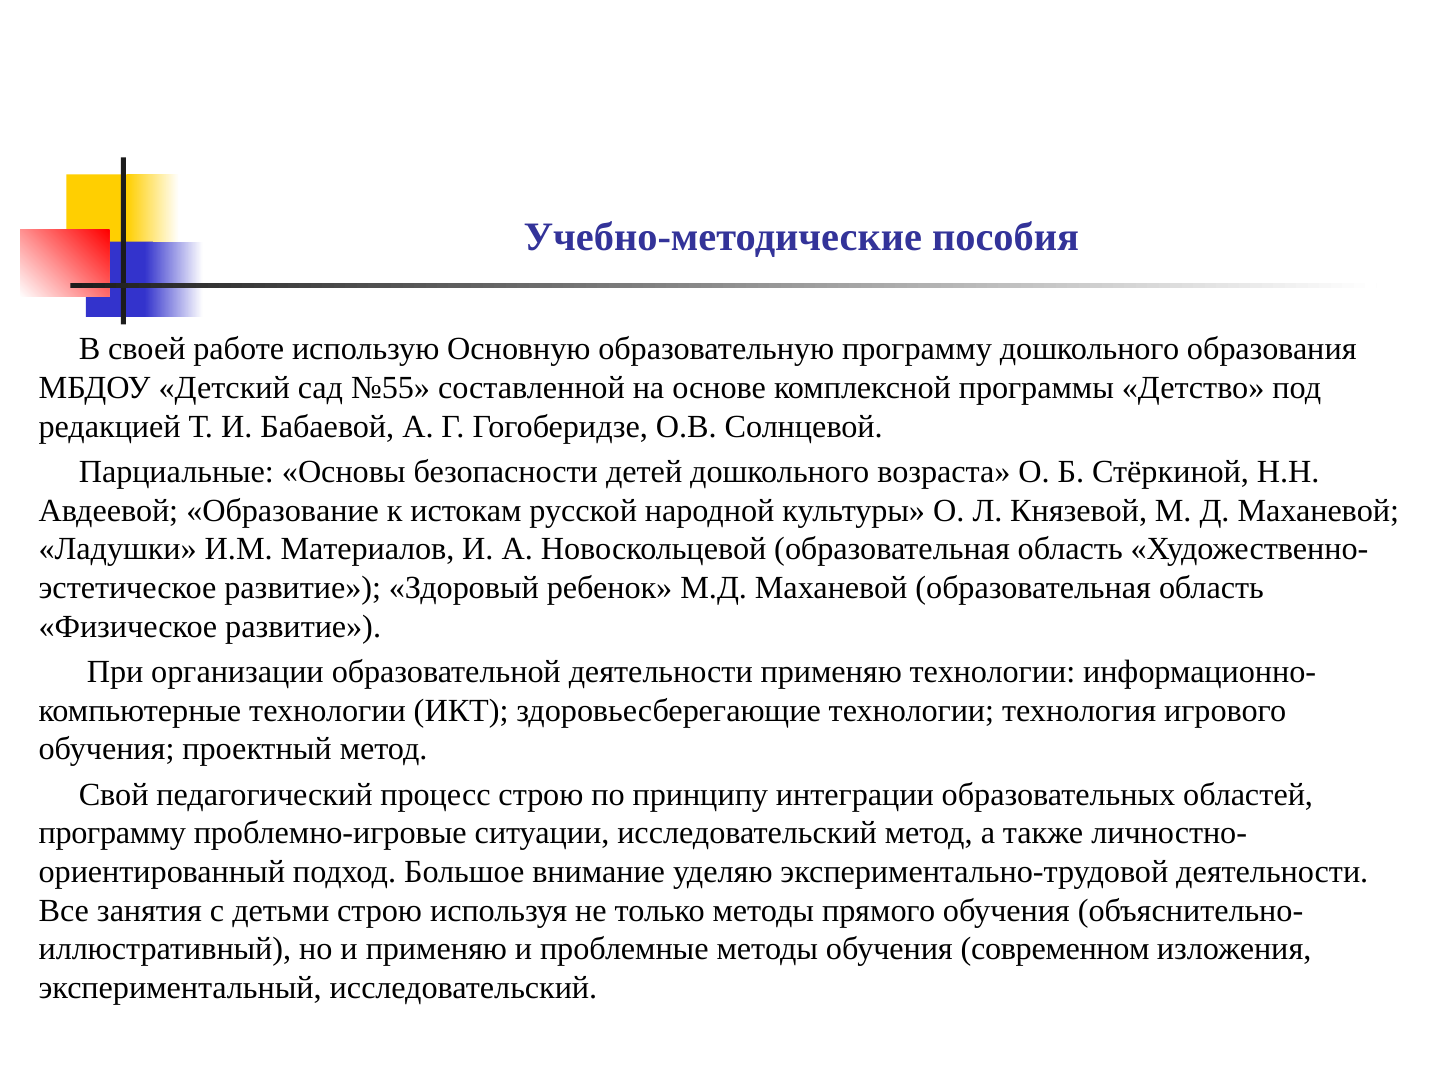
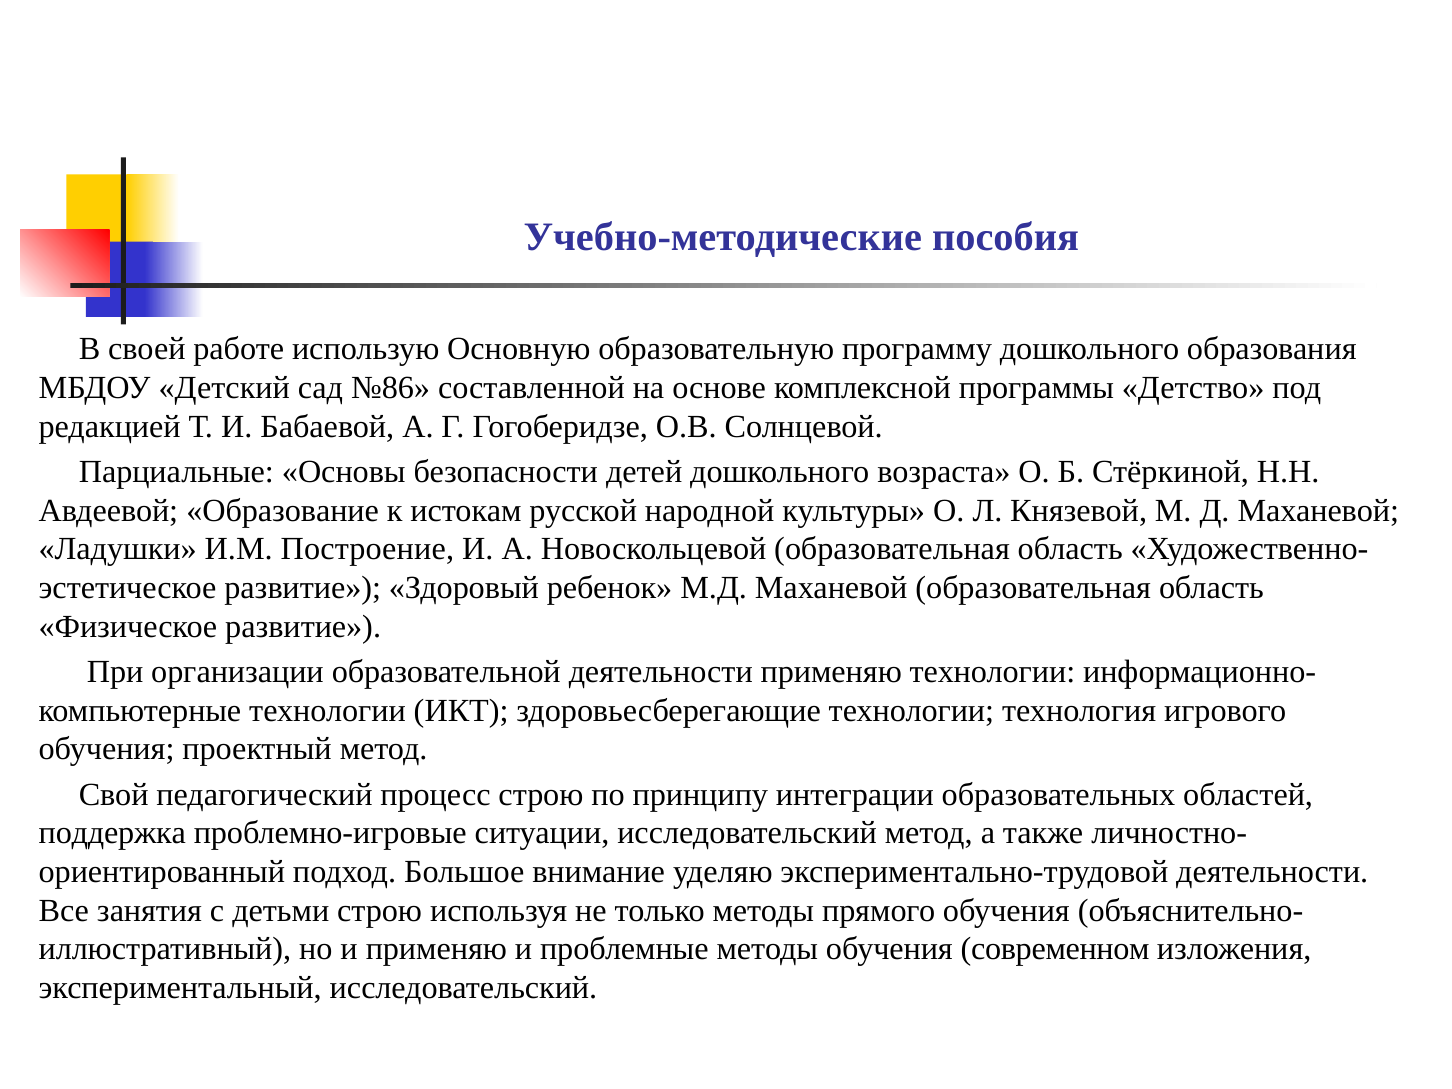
№55: №55 -> №86
Материалов: Материалов -> Построение
программу at (112, 833): программу -> поддержка
